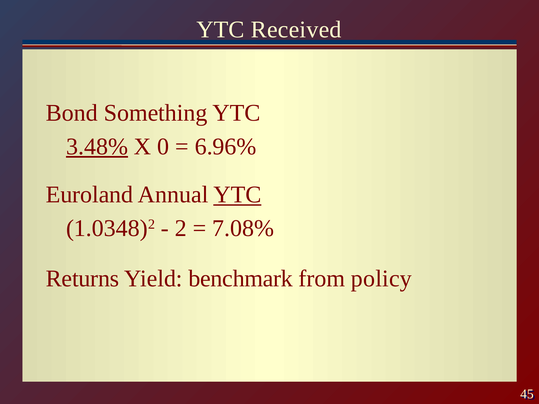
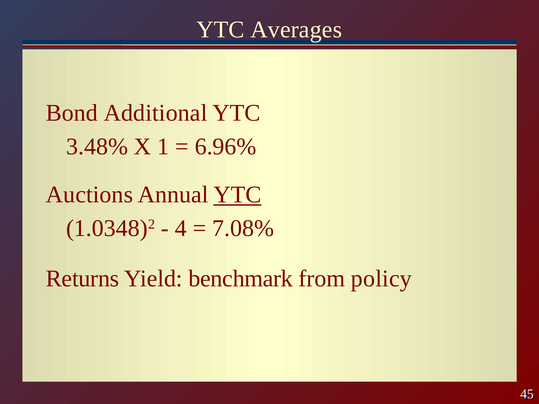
Received: Received -> Averages
Something: Something -> Additional
3.48% underline: present -> none
0: 0 -> 1
Euroland: Euroland -> Auctions
2: 2 -> 4
